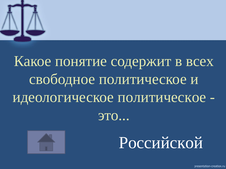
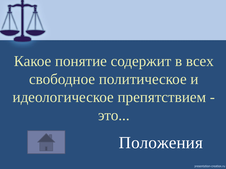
идеологическое политическое: политическое -> препятствием
Российской: Российской -> Положения
